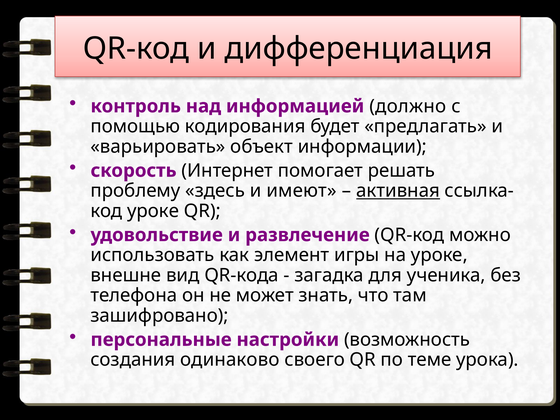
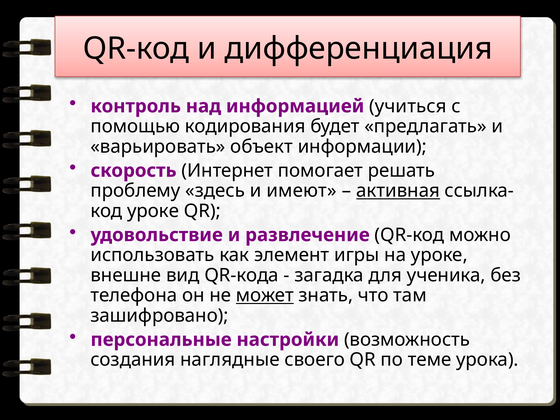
должно: должно -> учиться
может underline: none -> present
одинаково: одинаково -> наглядные
